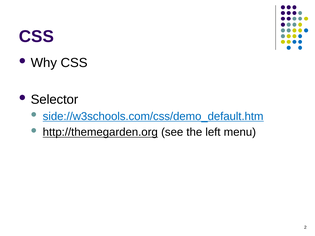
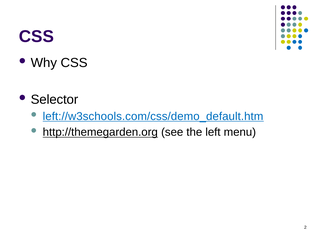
side://w3schools.com/css/demo_default.htm: side://w3schools.com/css/demo_default.htm -> left://w3schools.com/css/demo_default.htm
